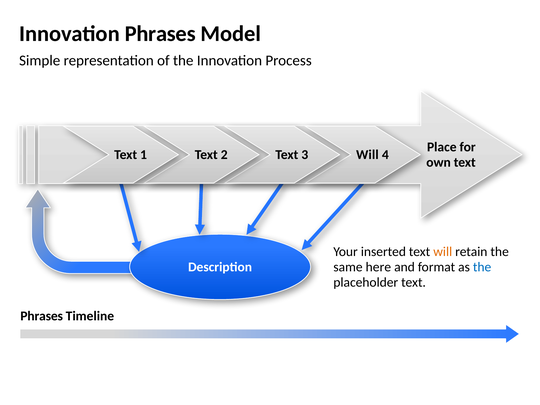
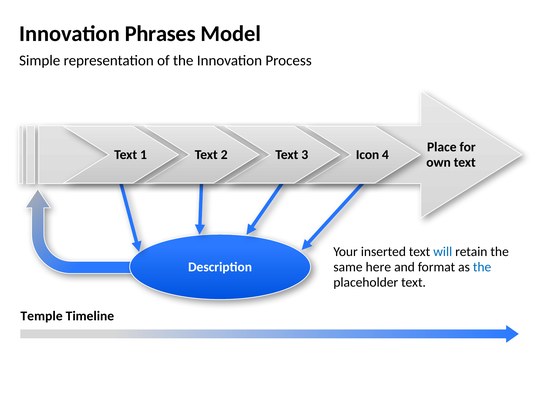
Will at (367, 155): Will -> Icon
will at (443, 252) colour: orange -> blue
Phrases at (42, 316): Phrases -> Temple
